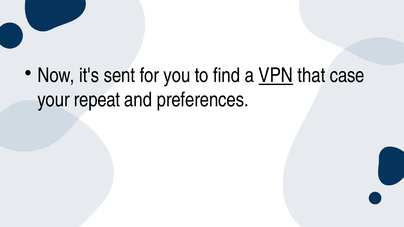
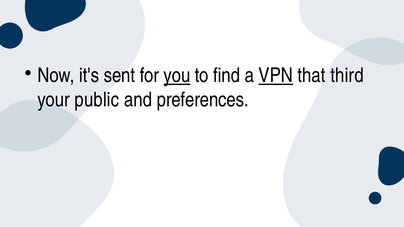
you underline: none -> present
case: case -> third
repeat: repeat -> public
